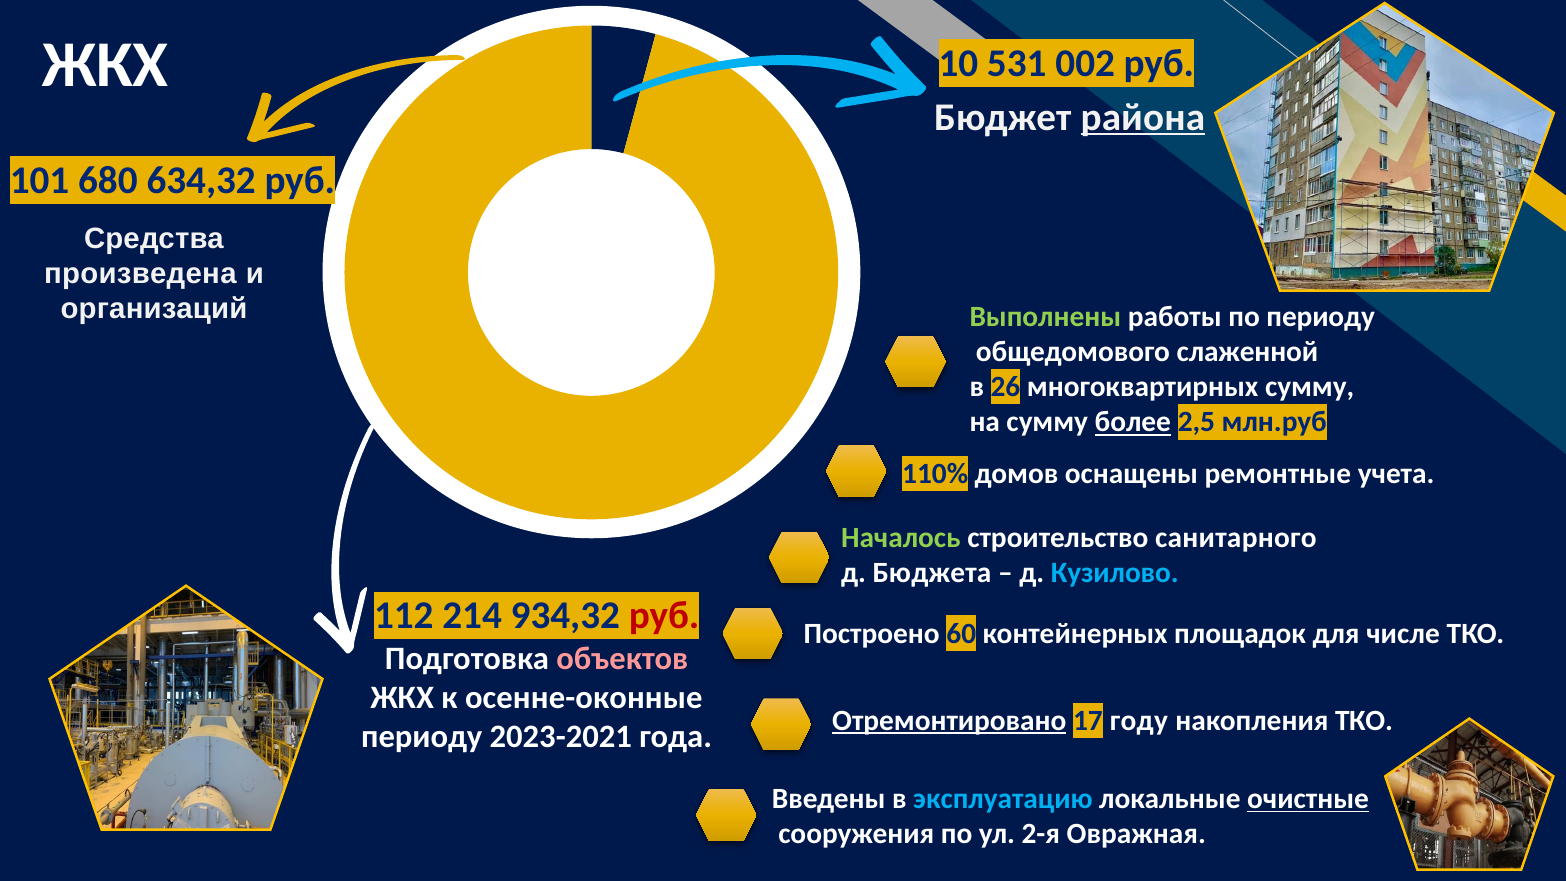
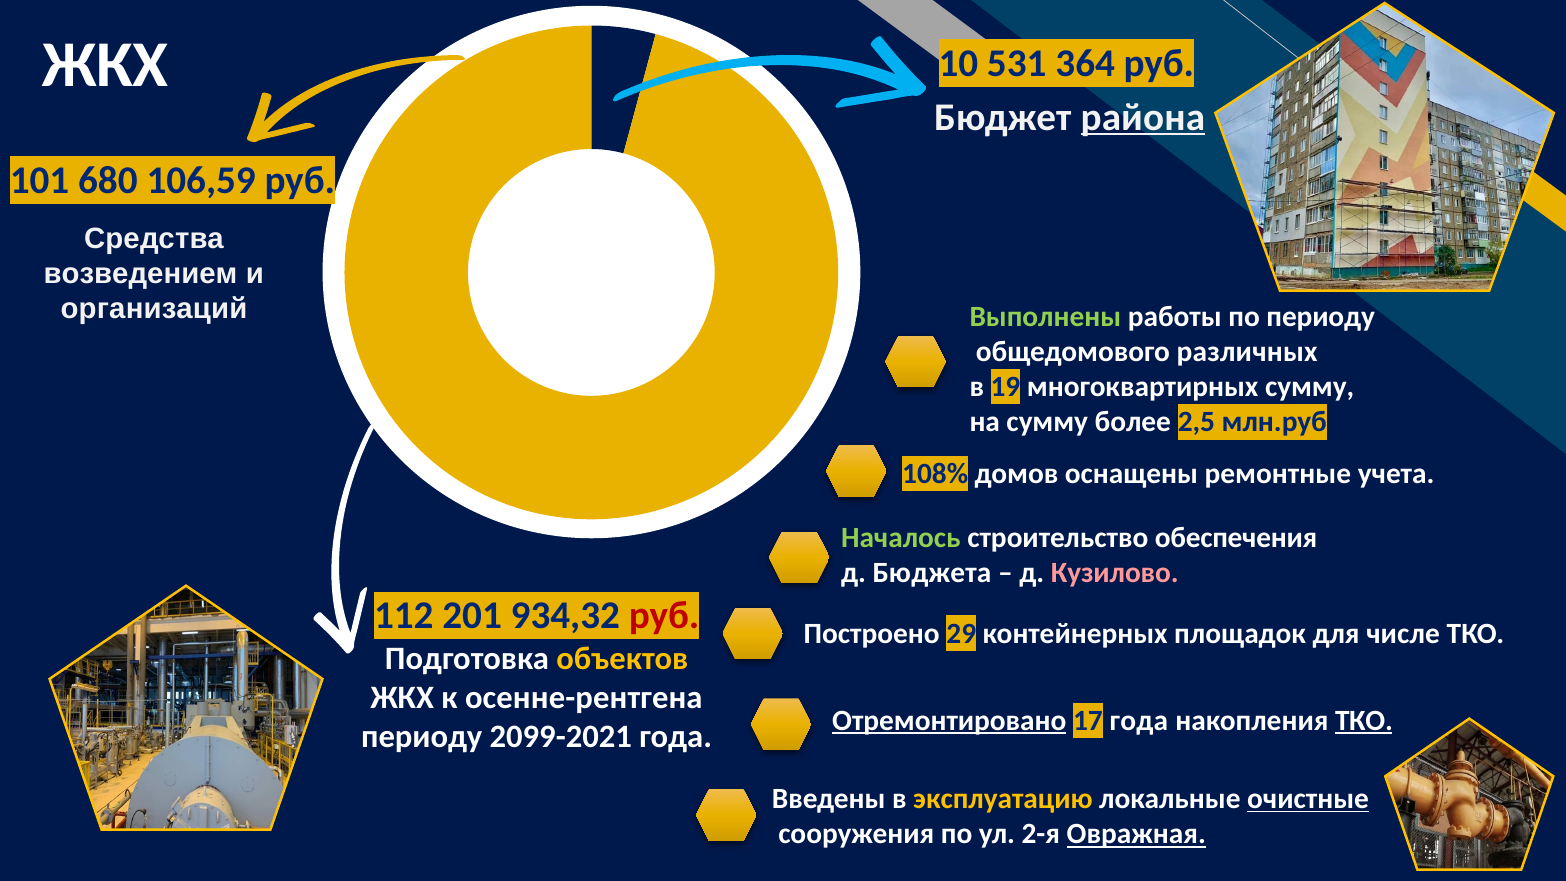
002: 002 -> 364
634,32: 634,32 -> 106,59
произведена: произведена -> возведением
слаженной: слаженной -> различных
26: 26 -> 19
более underline: present -> none
110%: 110% -> 108%
санитарного: санитарного -> обеспечения
Кузилово colour: light blue -> pink
214: 214 -> 201
60: 60 -> 29
объектов colour: pink -> yellow
осенне-оконные: осенне-оконные -> осенне-рентгена
17 году: году -> года
ТКО at (1364, 721) underline: none -> present
2023-2021: 2023-2021 -> 2099-2021
эксплуатацию colour: light blue -> yellow
Овражная underline: none -> present
